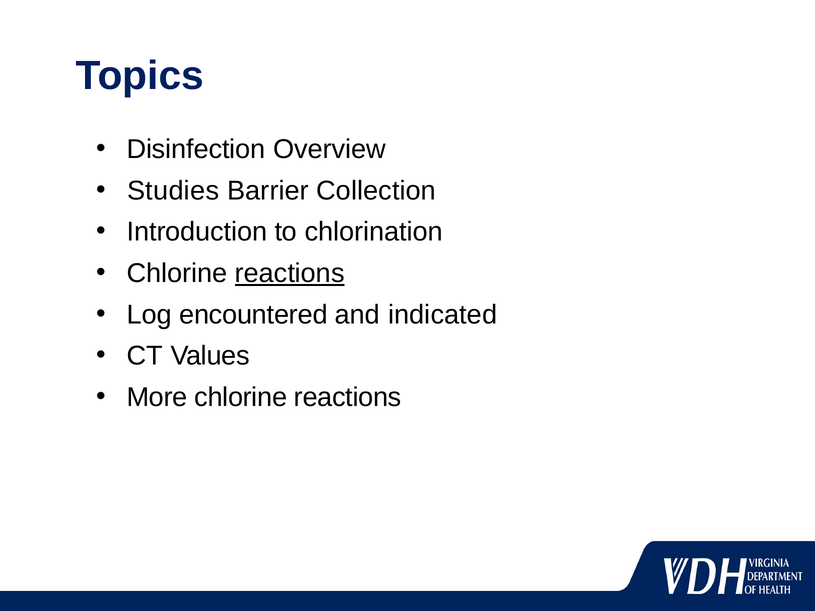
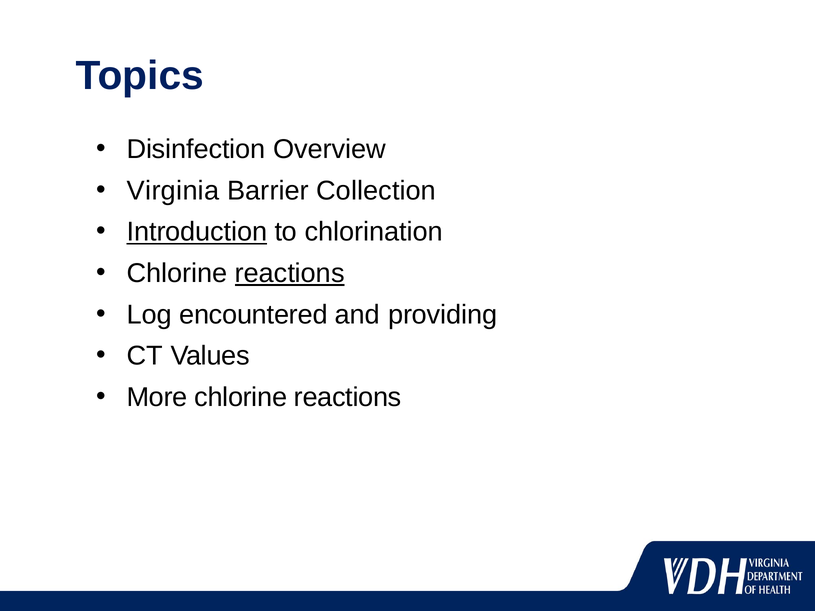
Studies: Studies -> Virginia
Introduction underline: none -> present
indicated: indicated -> providing
